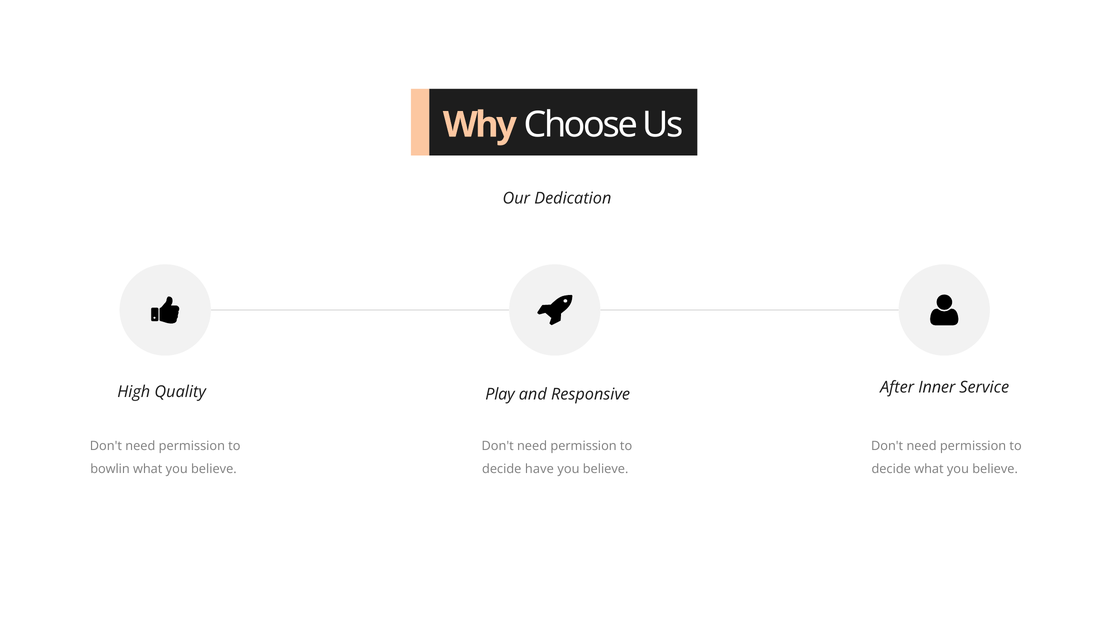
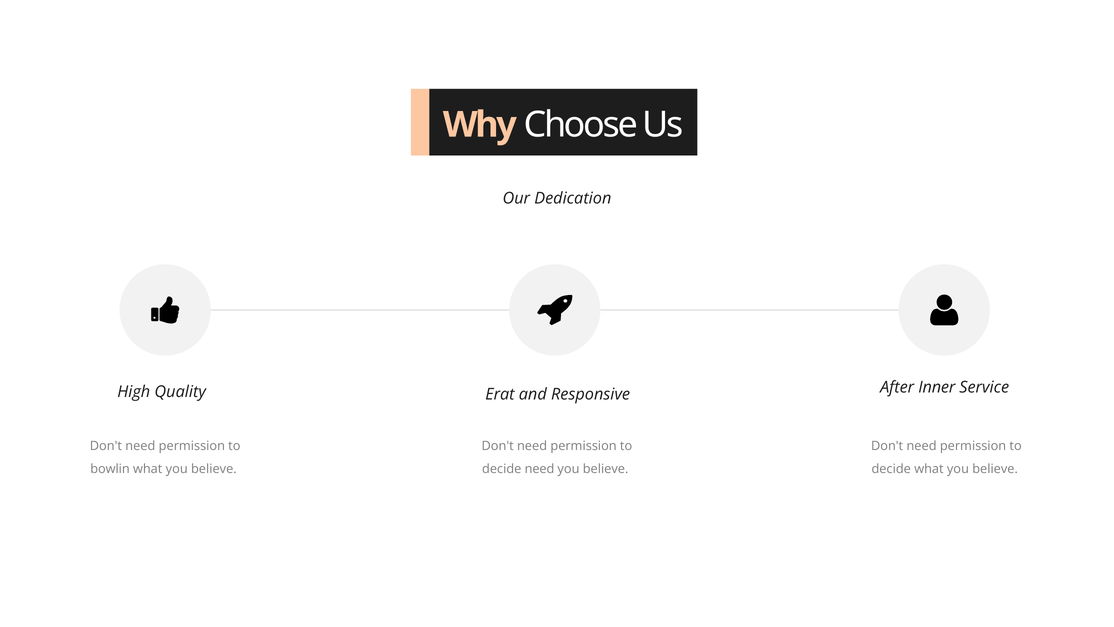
Play: Play -> Erat
decide have: have -> need
